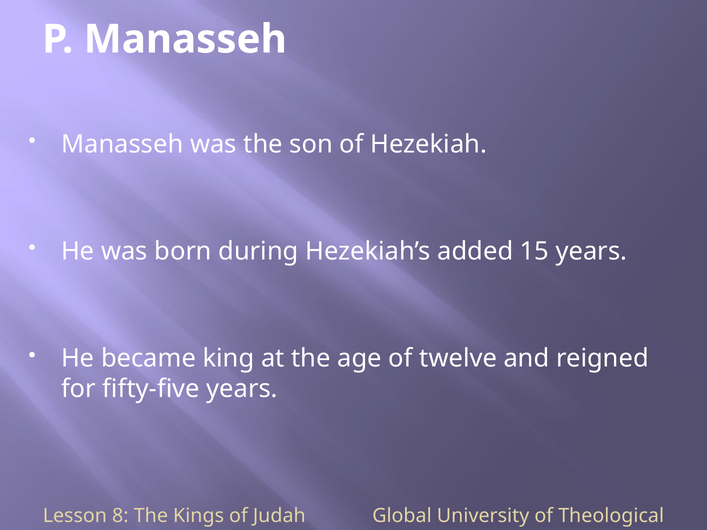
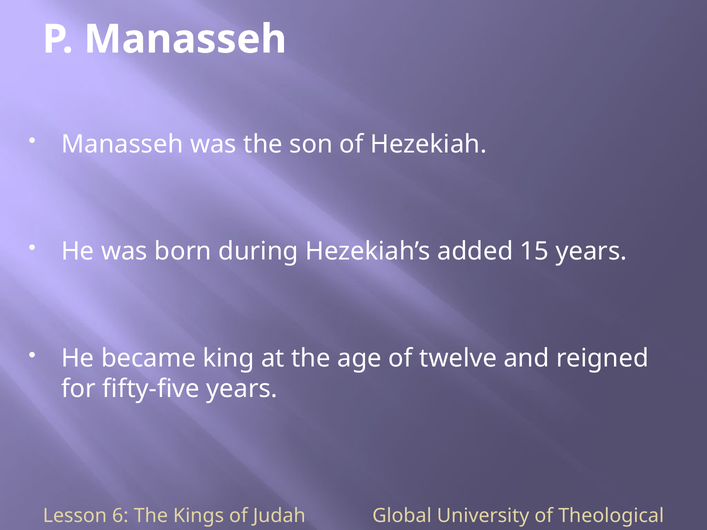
8: 8 -> 6
